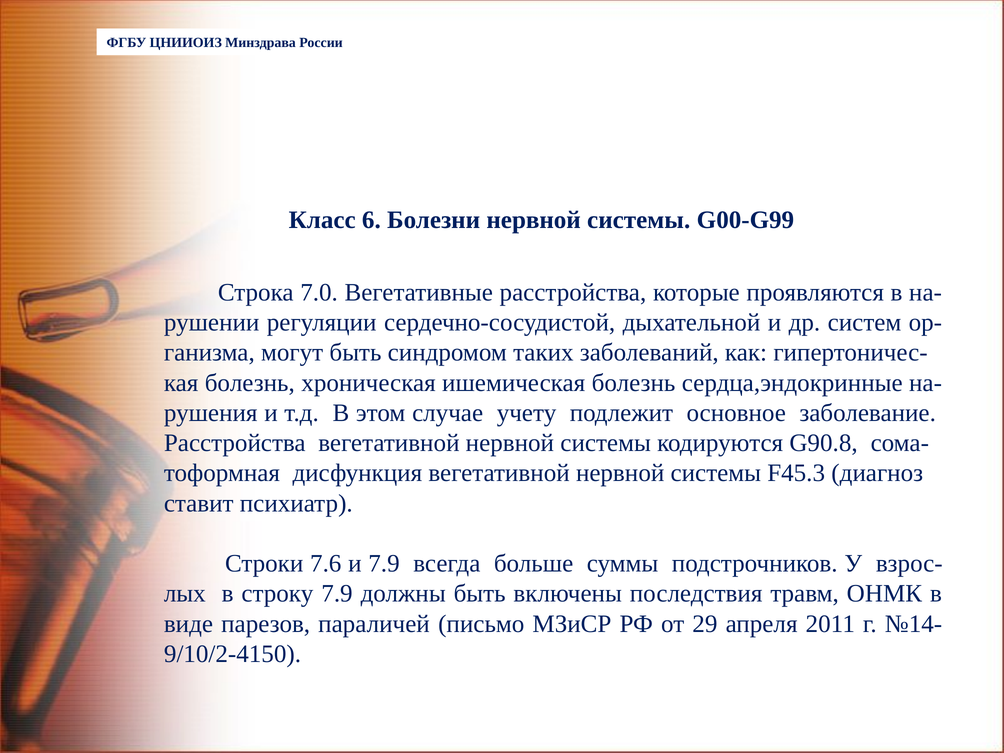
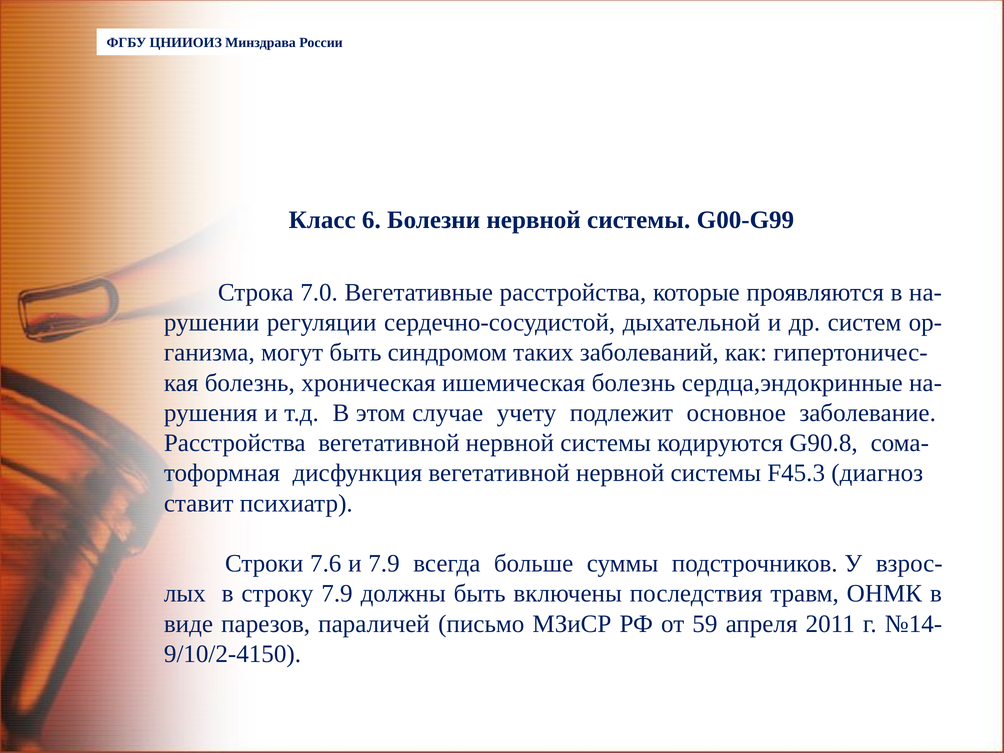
29: 29 -> 59
